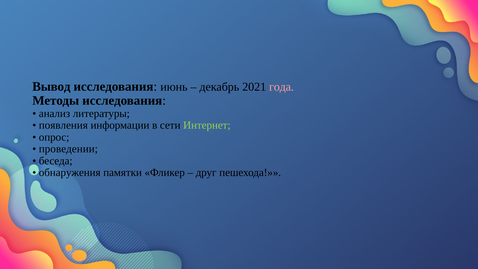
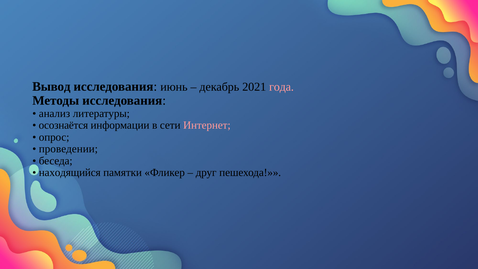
появления: появления -> осознаётся
Интернет colour: light green -> pink
обнаружения: обнаружения -> находящийся
